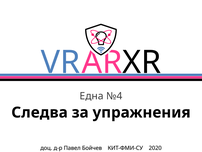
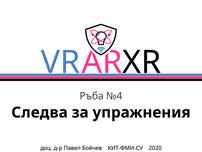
Една: Една -> Ръба
